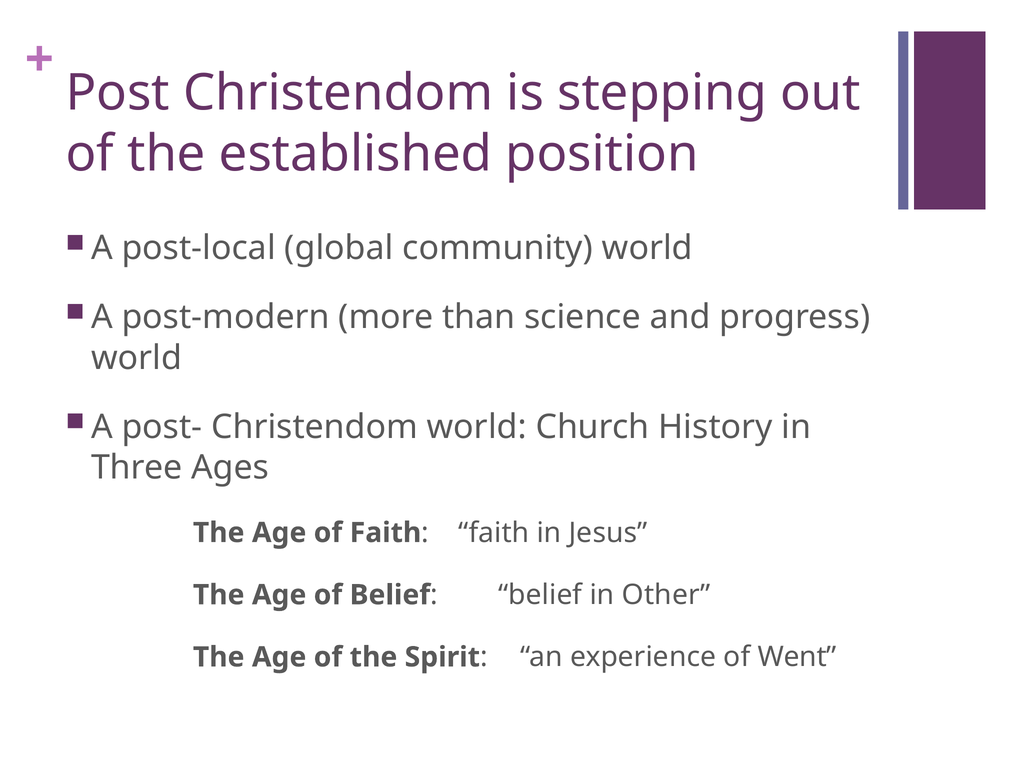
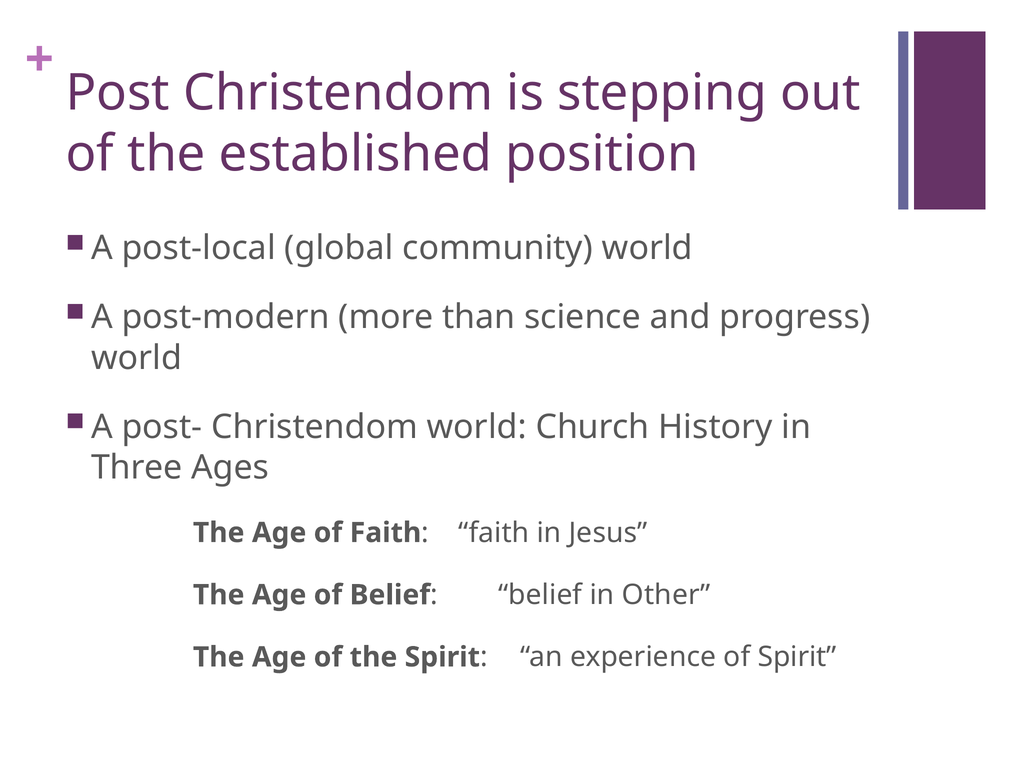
of Went: Went -> Spirit
